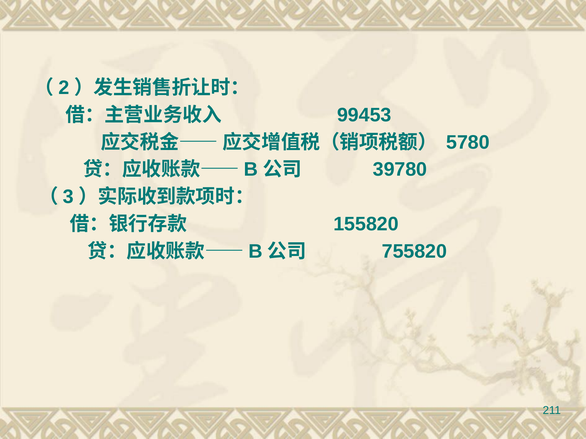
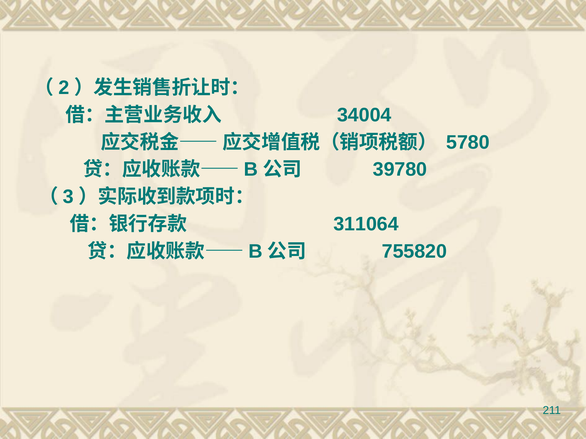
99453: 99453 -> 34004
155820: 155820 -> 311064
